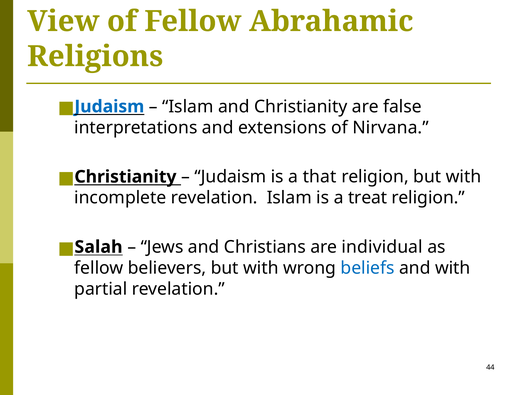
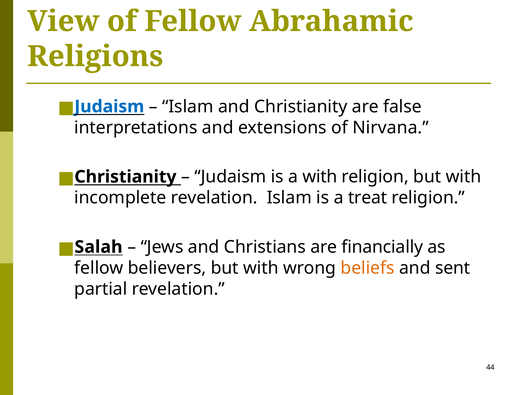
a that: that -> with
individual: individual -> financially
beliefs colour: blue -> orange
and with: with -> sent
